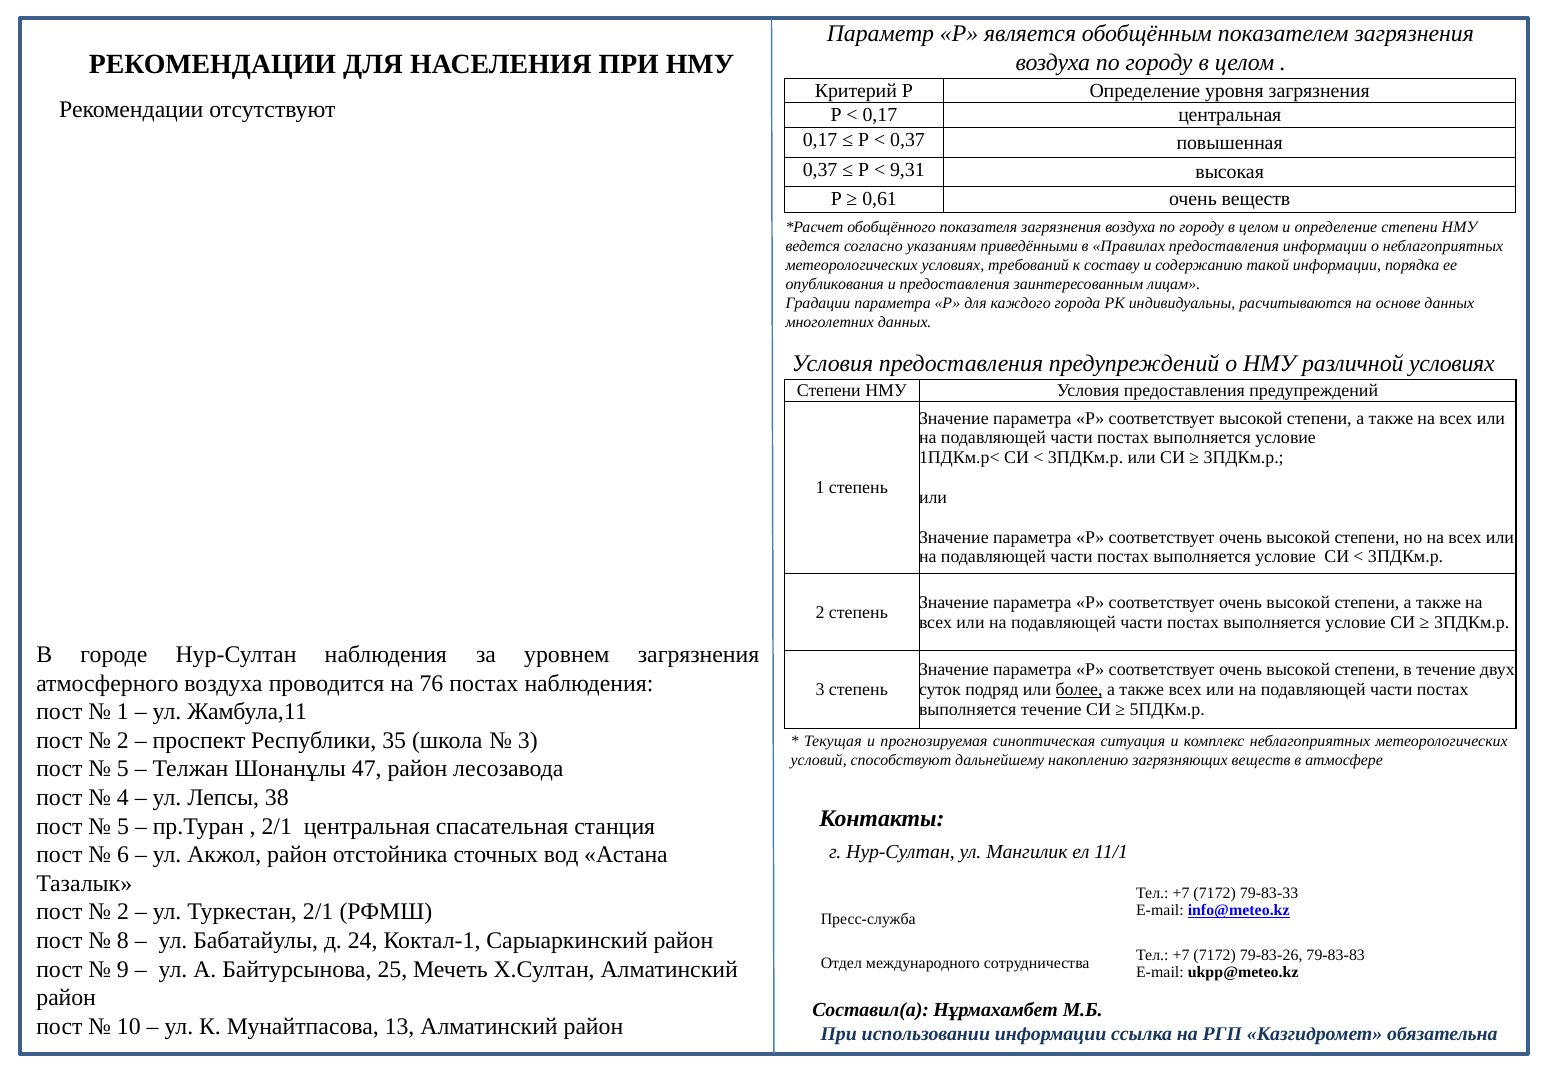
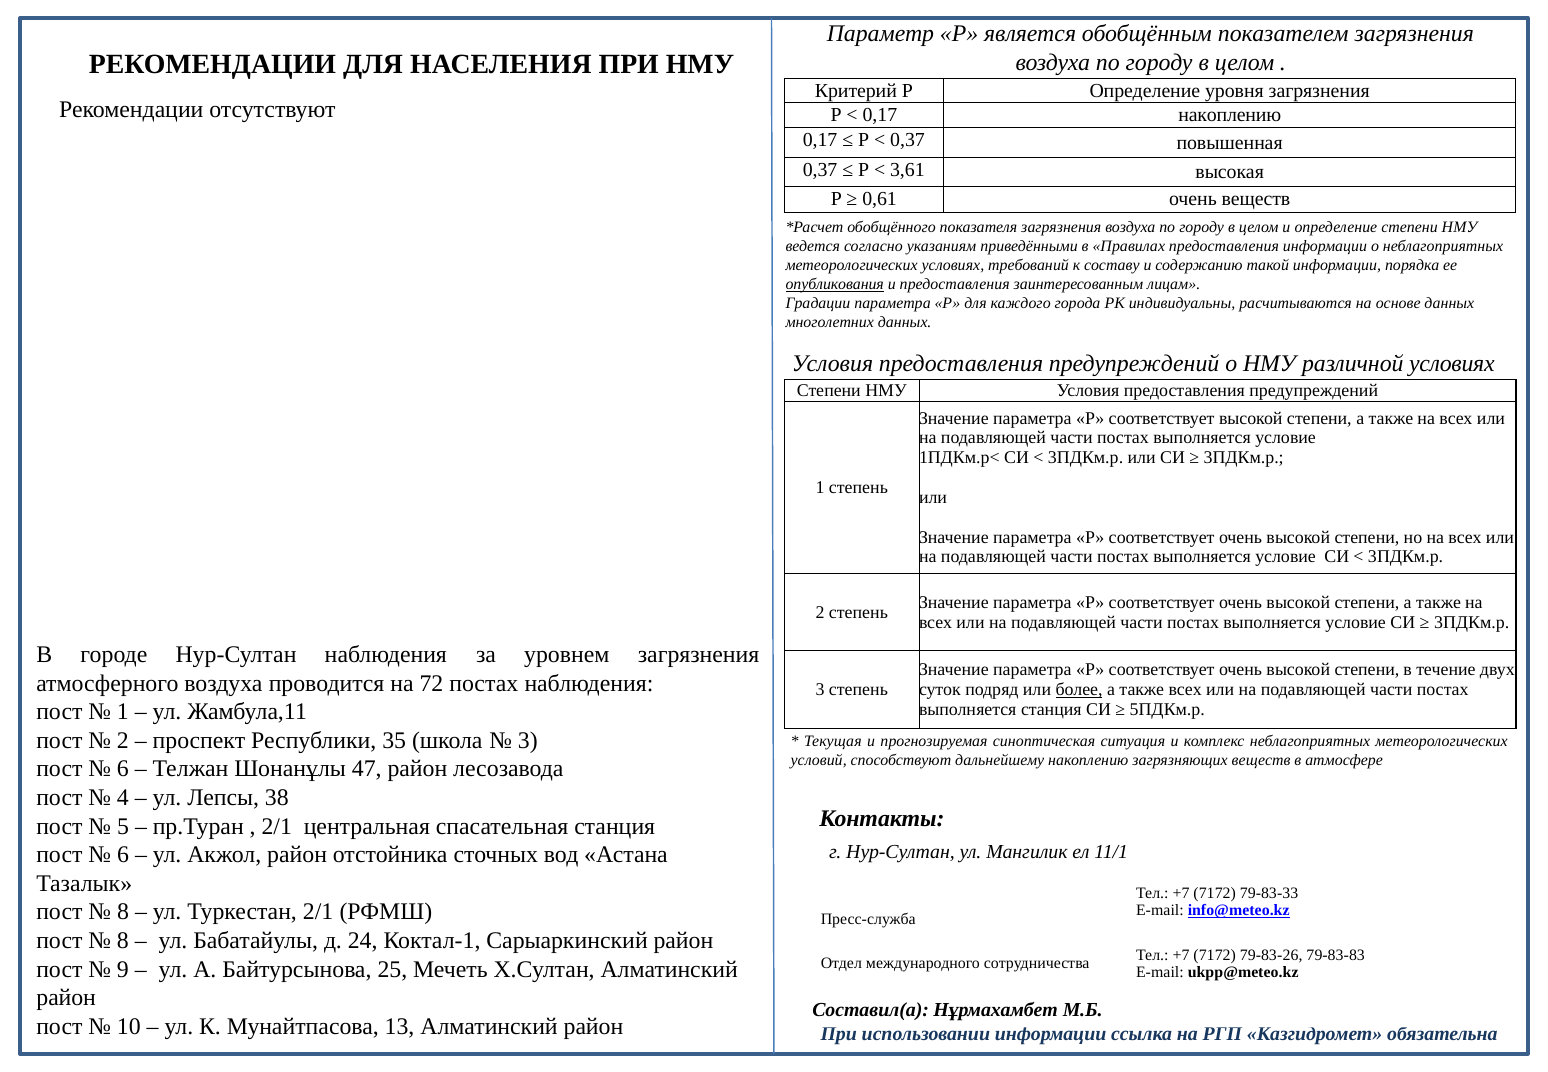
0,17 центральная: центральная -> накоплению
9,31: 9,31 -> 3,61
опубликования underline: none -> present
76: 76 -> 72
выполняется течение: течение -> станция
5 at (123, 769): 5 -> 6
2 at (123, 912): 2 -> 8
